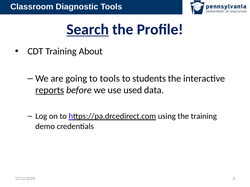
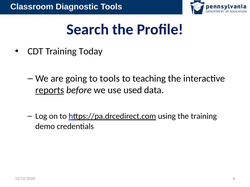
Search underline: present -> none
About: About -> Today
students: students -> teaching
